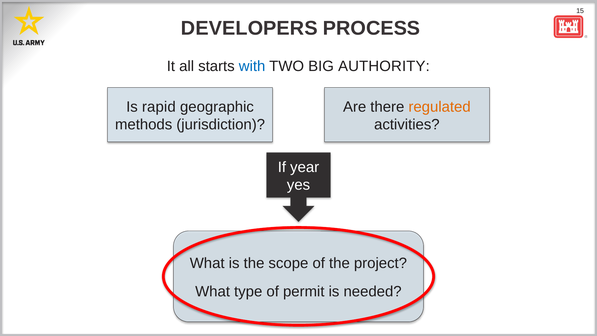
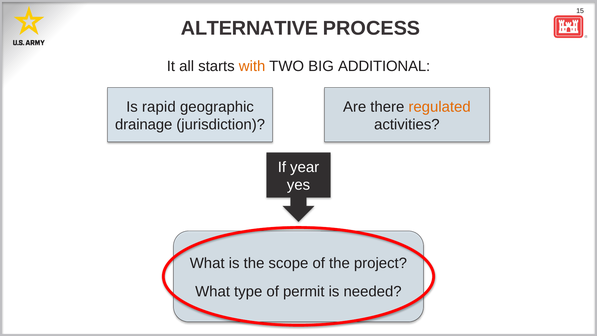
DEVELOPERS: DEVELOPERS -> ALTERNATIVE
with colour: blue -> orange
AUTHORITY: AUTHORITY -> ADDITIONAL
methods: methods -> drainage
